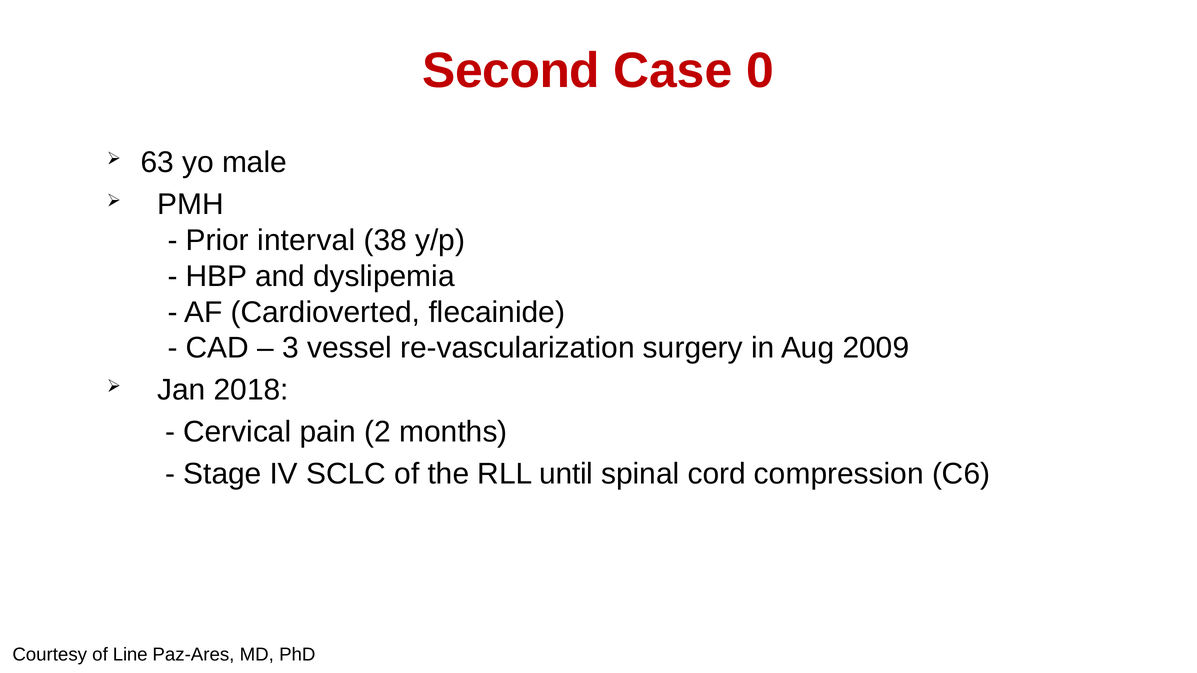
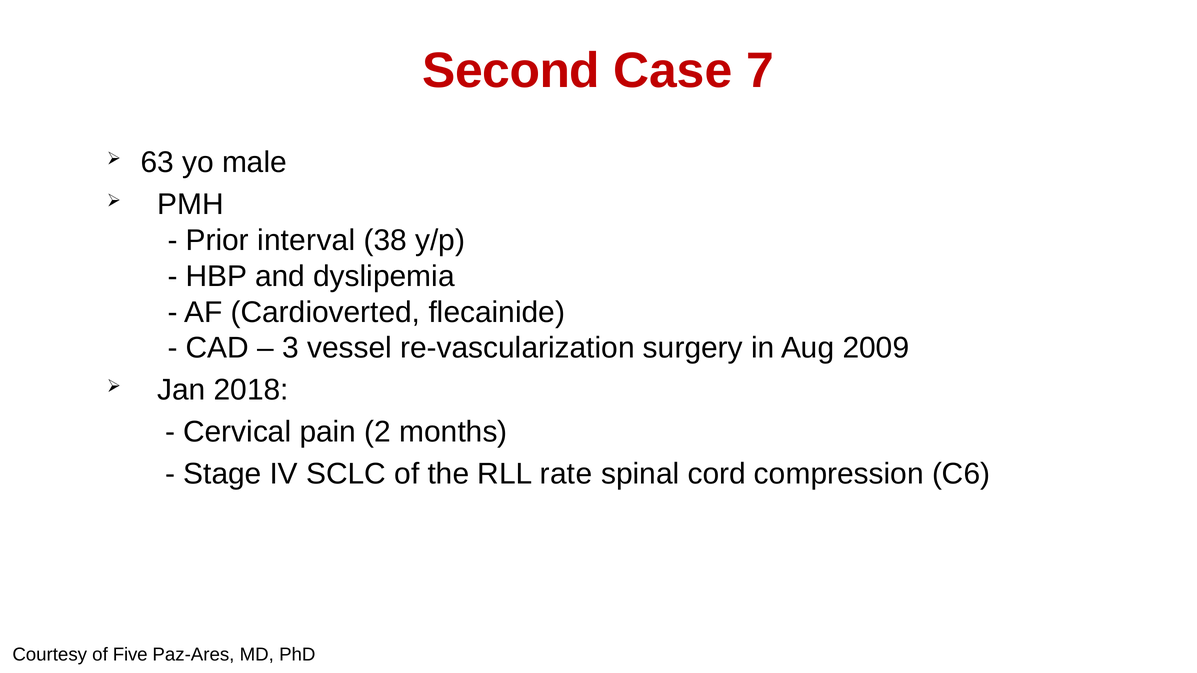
0: 0 -> 7
until: until -> rate
Line: Line -> Five
